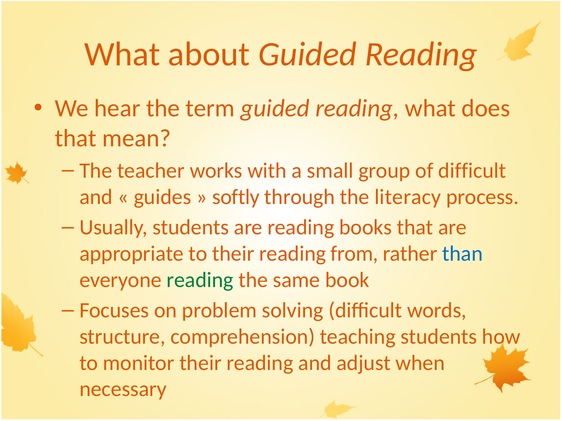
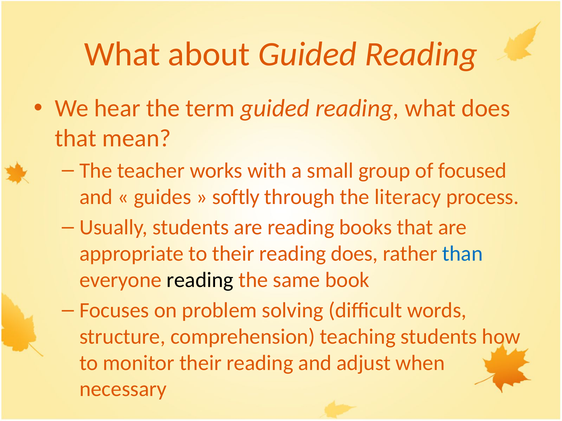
of difficult: difficult -> focused
reading from: from -> does
reading at (200, 280) colour: green -> black
